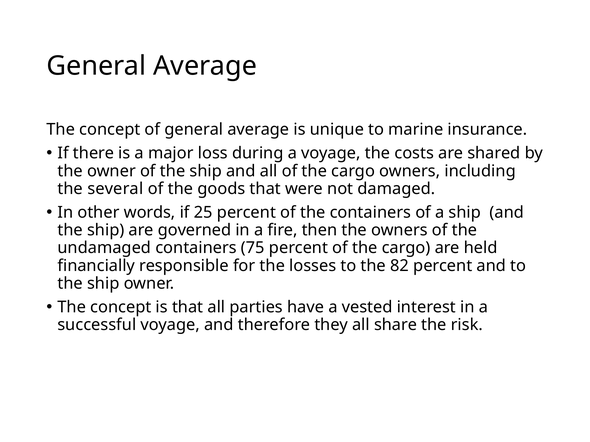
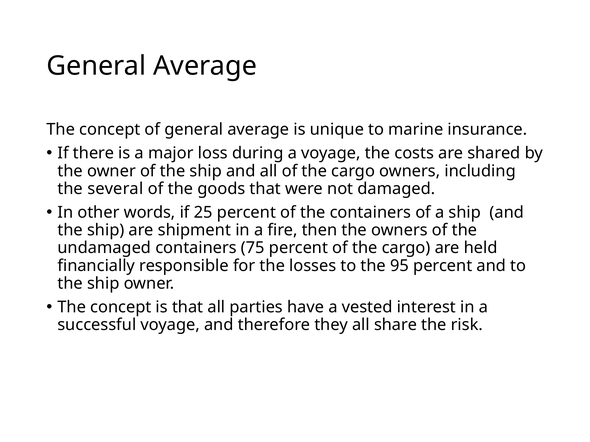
governed: governed -> shipment
82: 82 -> 95
